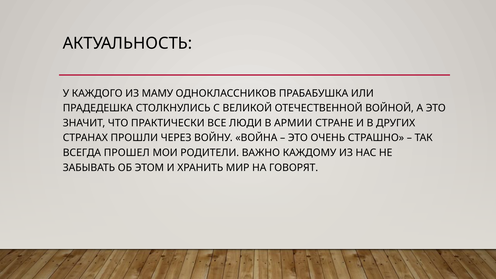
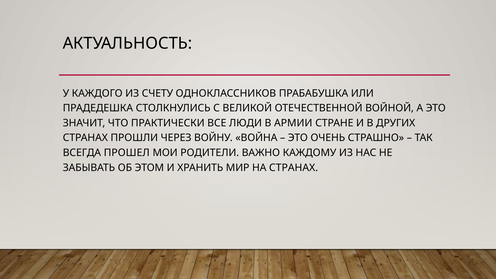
МАМУ: МАМУ -> СЧЕТУ
НА ГОВОРЯТ: ГОВОРЯТ -> СТРАНАХ
